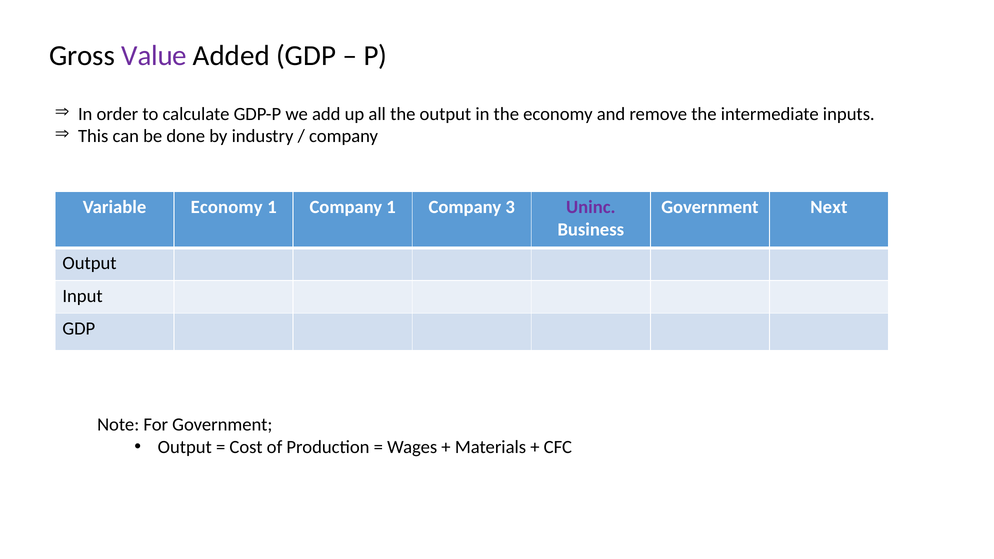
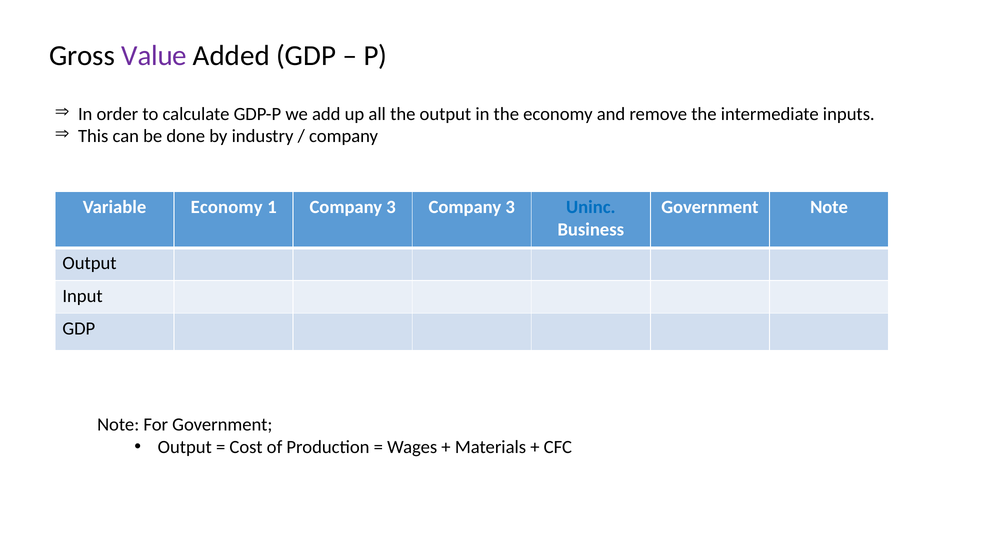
1 Company 1: 1 -> 3
Uninc colour: purple -> blue
Government Next: Next -> Note
